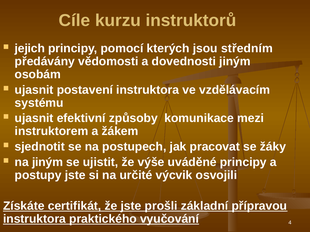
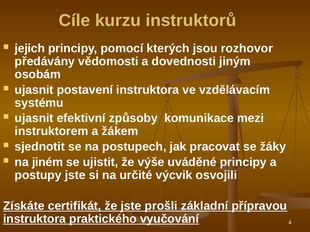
středním: středním -> rozhovor
na jiným: jiným -> jiném
